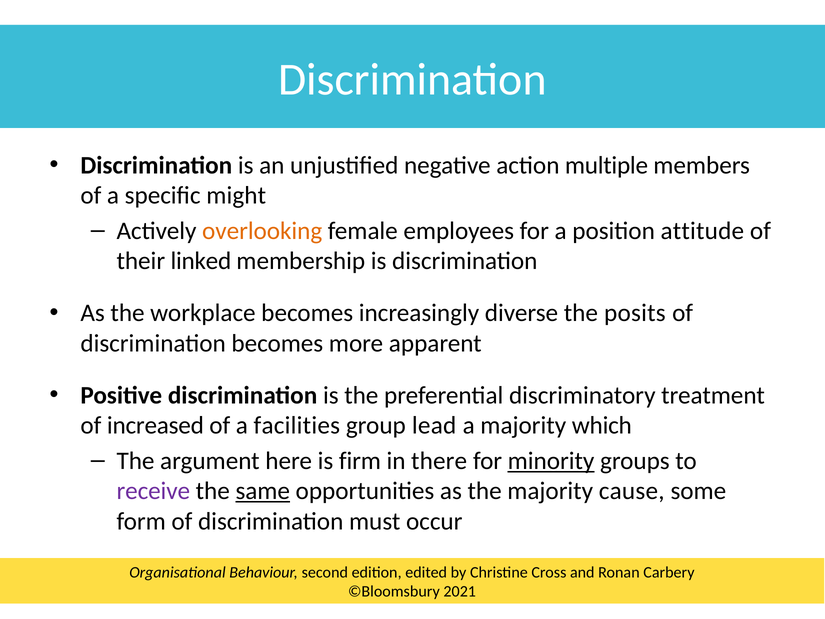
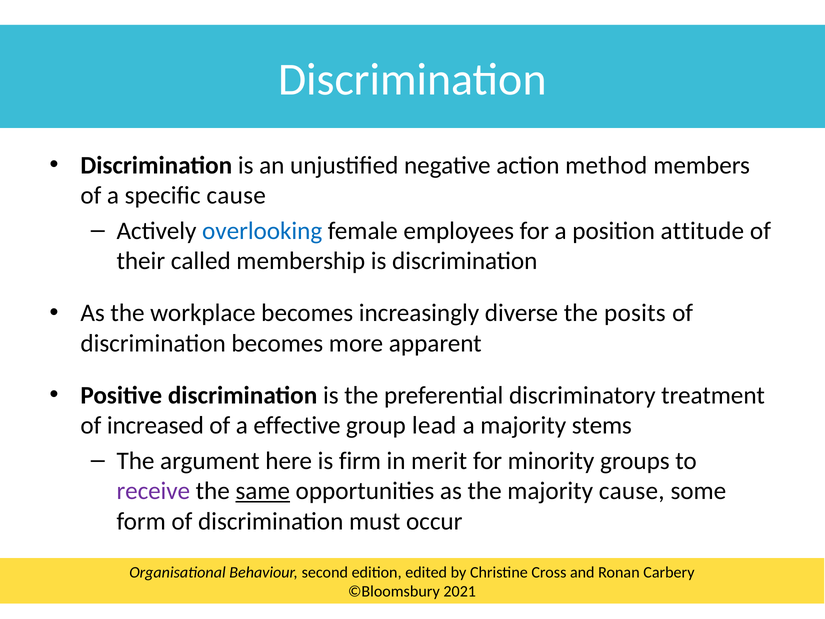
multiple: multiple -> method
specific might: might -> cause
overlooking colour: orange -> blue
linked: linked -> called
facilities: facilities -> effective
which: which -> stems
there: there -> merit
minority underline: present -> none
